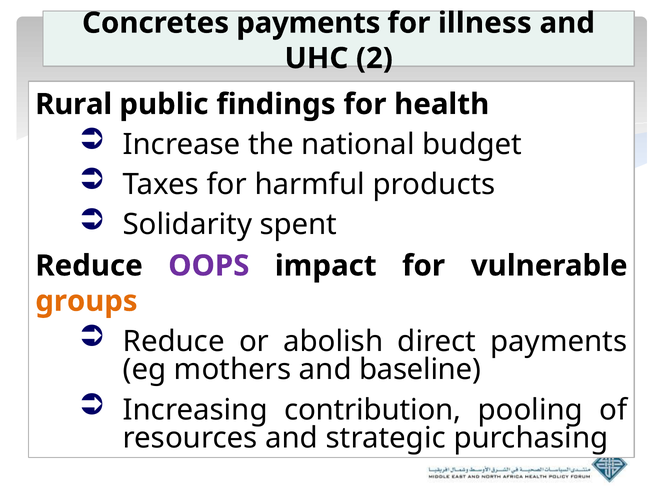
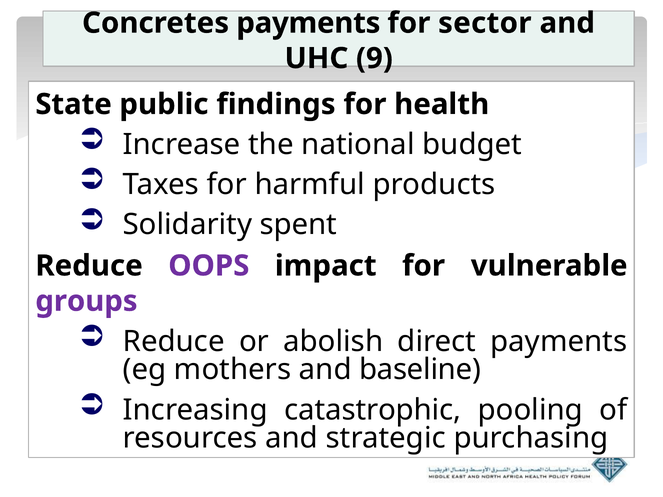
illness: illness -> sector
2: 2 -> 9
Rural: Rural -> State
groups colour: orange -> purple
contribution: contribution -> catastrophic
